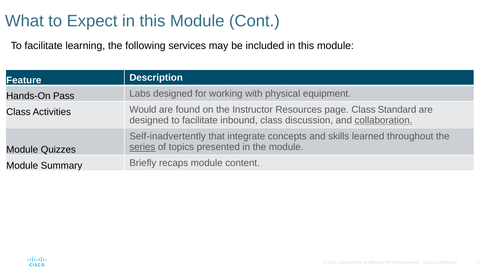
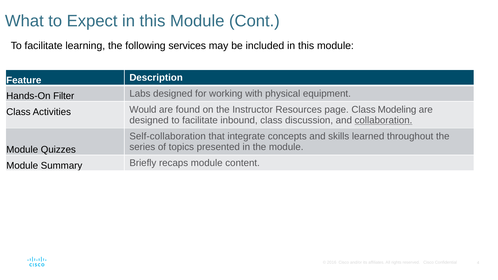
Pass: Pass -> Filter
Standard: Standard -> Modeling
Self-inadvertently: Self-inadvertently -> Self-collaboration
series underline: present -> none
